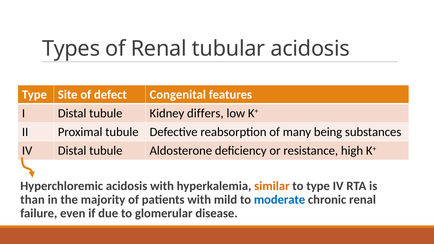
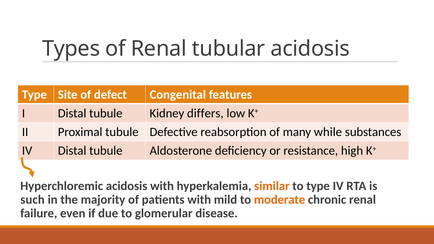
being: being -> while
than: than -> such
moderate colour: blue -> orange
